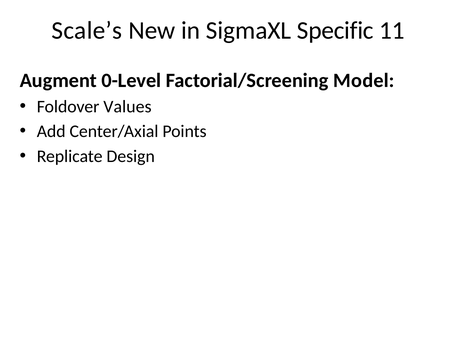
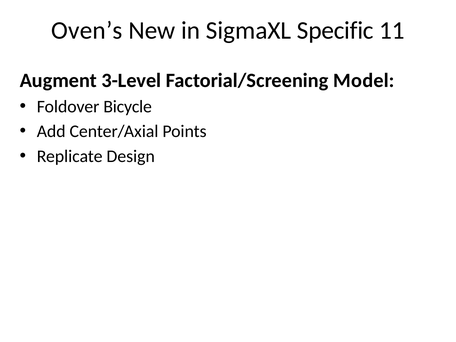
Scale’s: Scale’s -> Oven’s
0-Level: 0-Level -> 3-Level
Values: Values -> Bicycle
